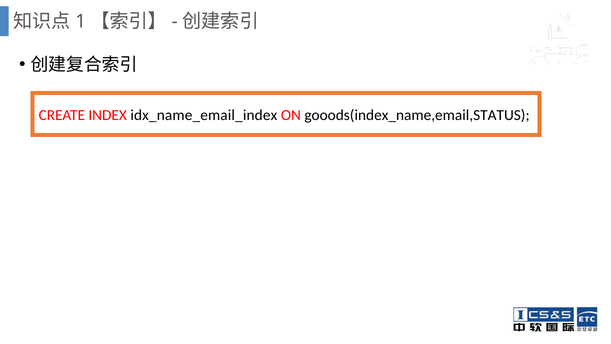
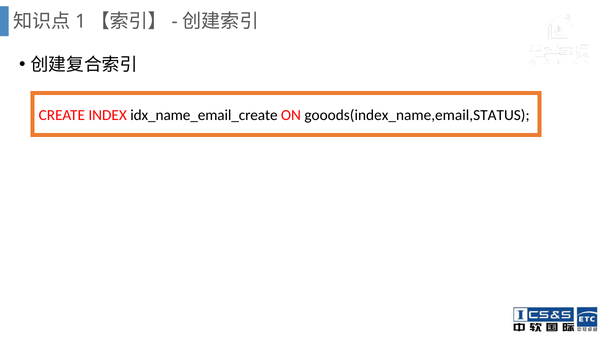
idx_name_email_index: idx_name_email_index -> idx_name_email_create
